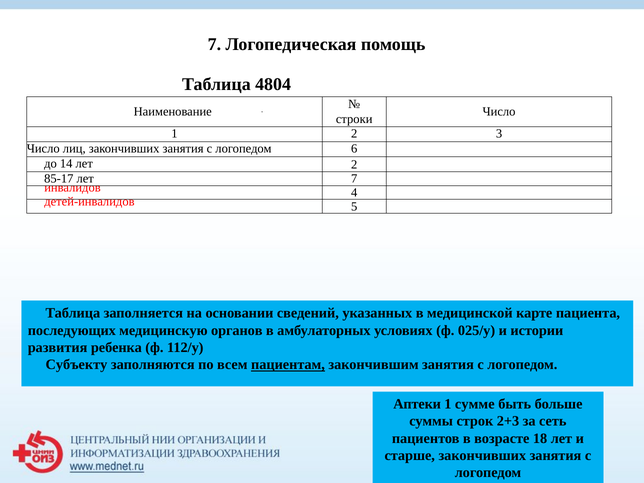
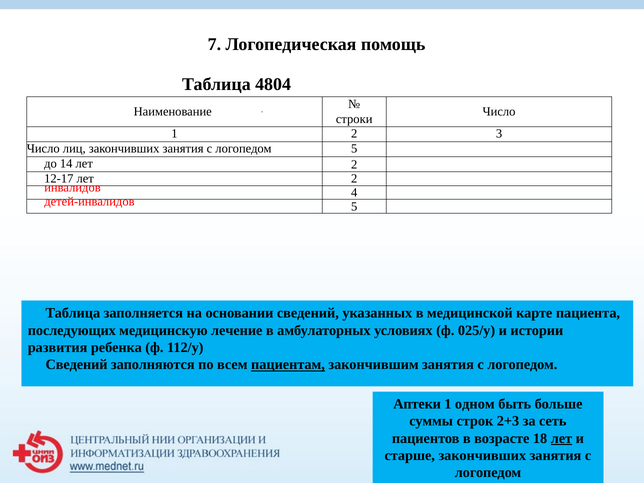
логопедом 6: 6 -> 5
85-17: 85-17 -> 12-17
7 at (354, 179): 7 -> 2
органов: органов -> лечение
Субъекту at (76, 365): Субъекту -> Сведений
сумме: сумме -> одном
лет at (561, 438) underline: none -> present
